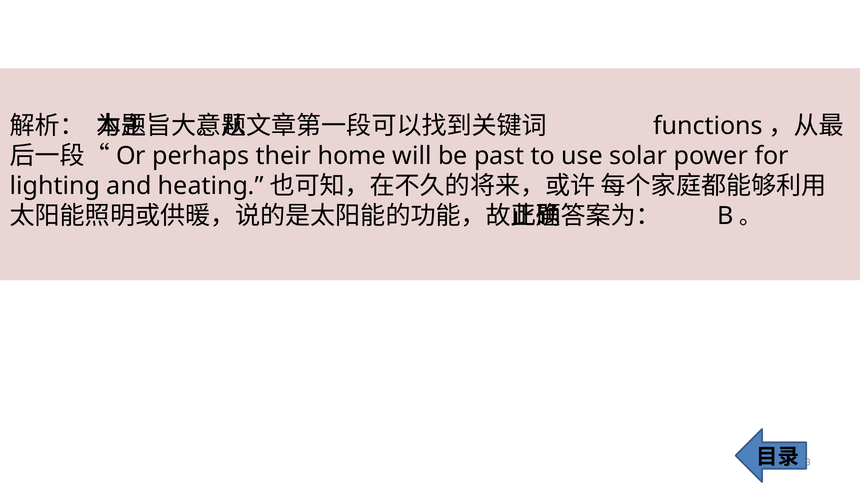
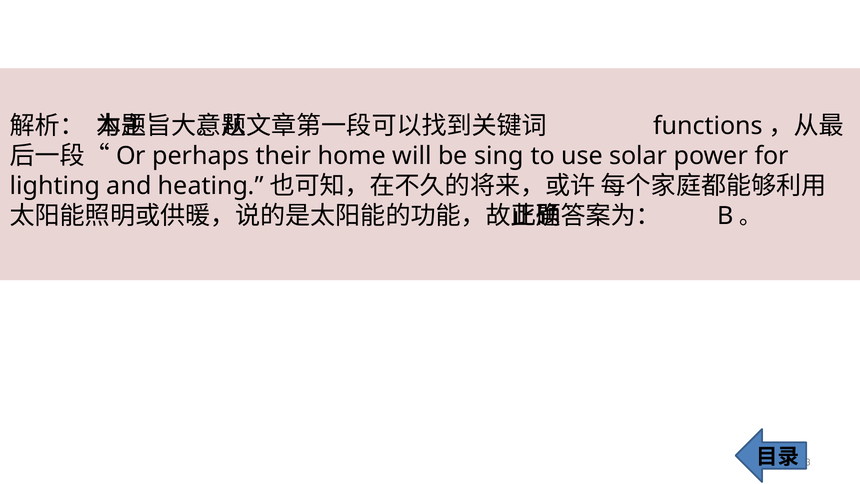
past: past -> sing
